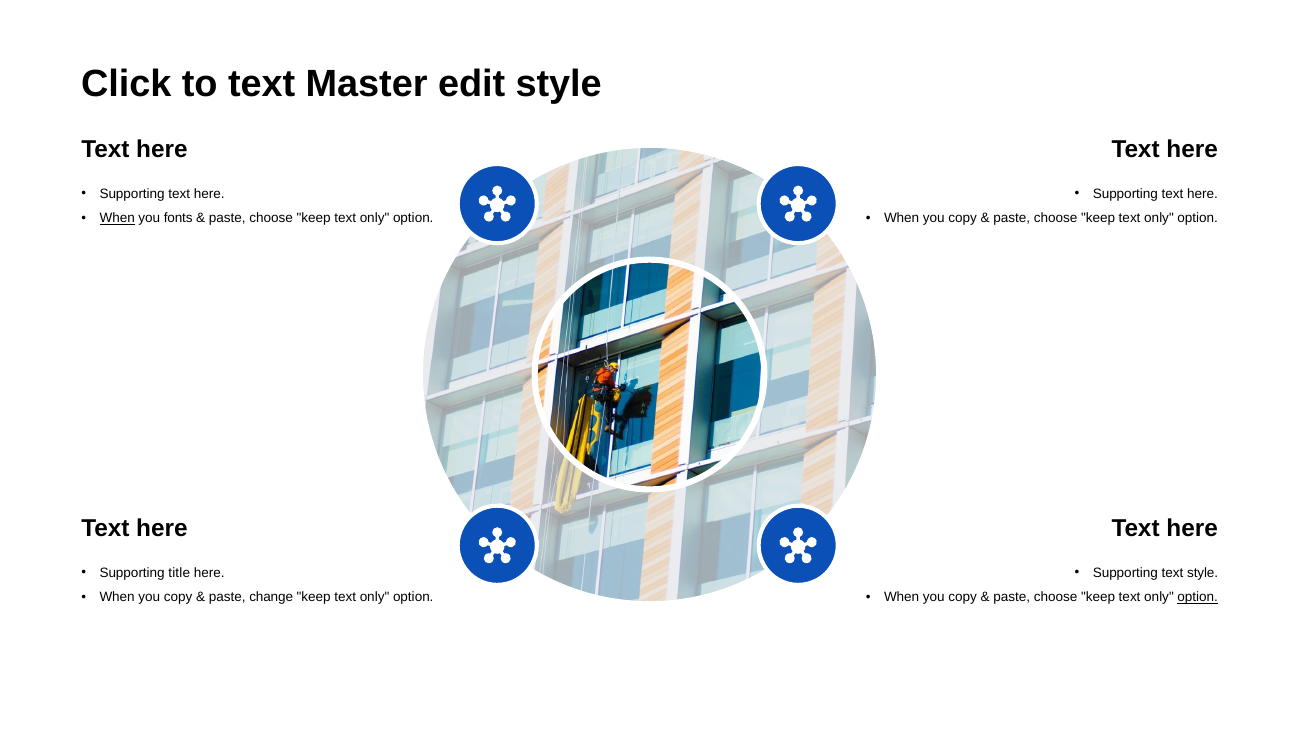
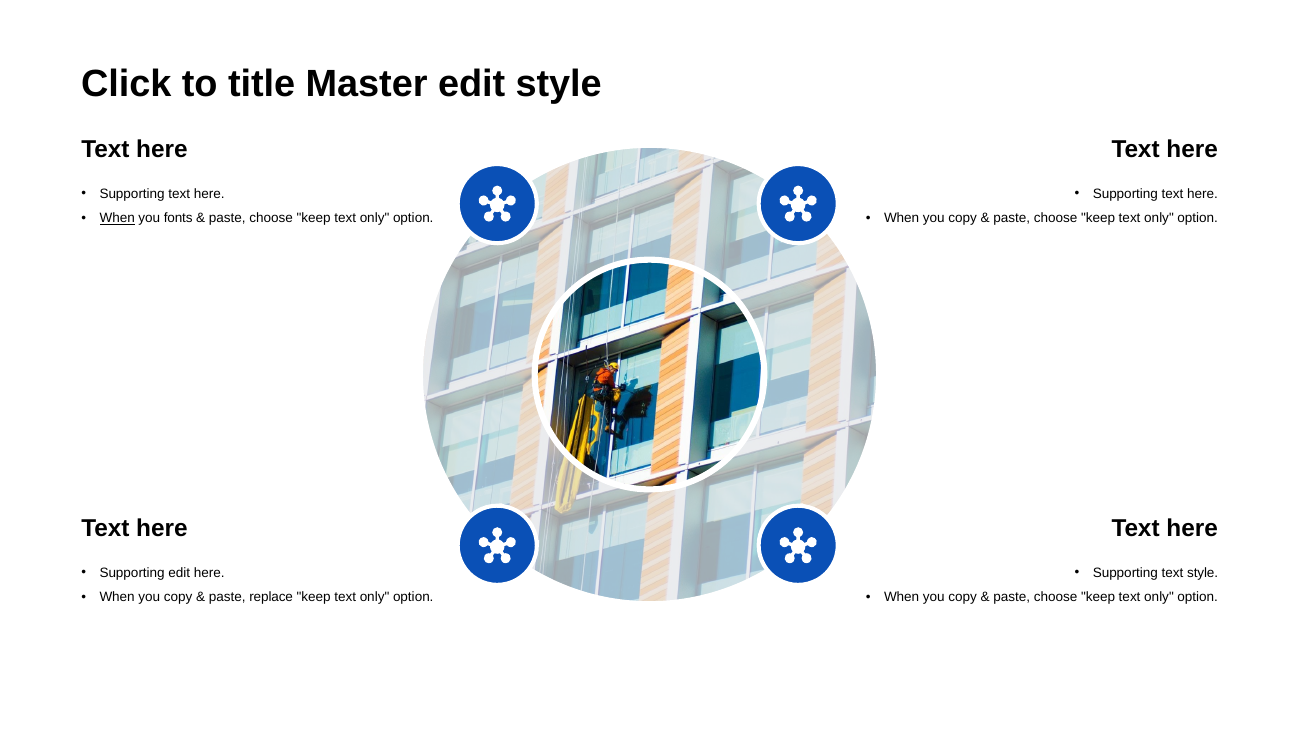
to text: text -> title
Supporting title: title -> edit
change: change -> replace
option at (1198, 597) underline: present -> none
